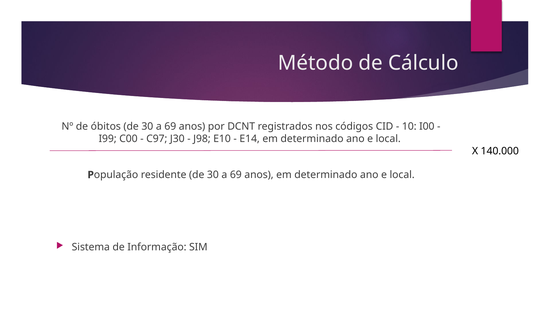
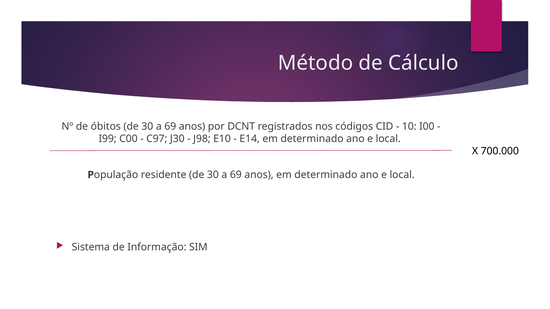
140.000: 140.000 -> 700.000
